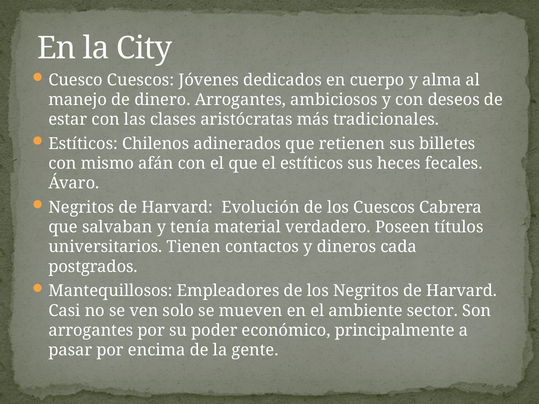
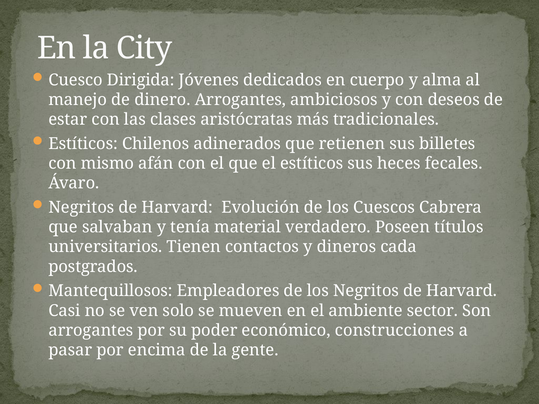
Cuesco Cuescos: Cuescos -> Dirigida
principalmente: principalmente -> construcciones
